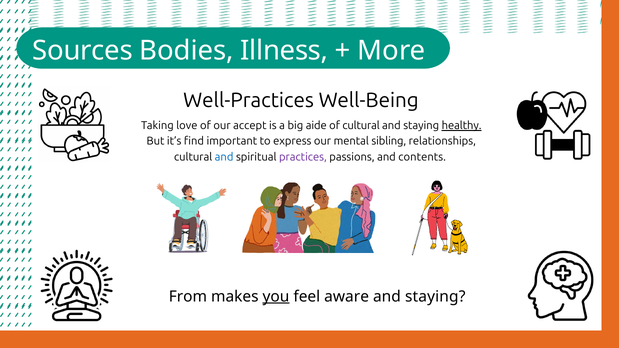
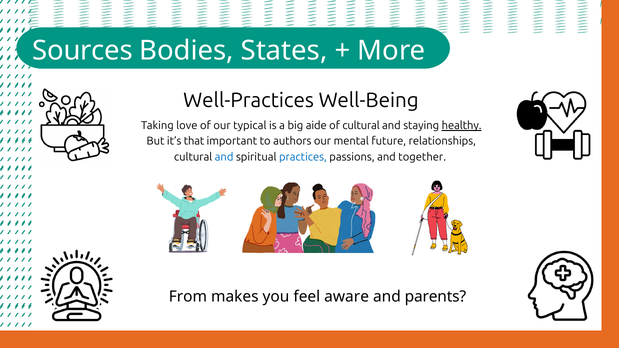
Illness: Illness -> States
accept: accept -> typical
find: find -> that
express: express -> authors
sibling: sibling -> future
practices colour: purple -> blue
contents: contents -> together
you underline: present -> none
staying at (435, 297): staying -> parents
